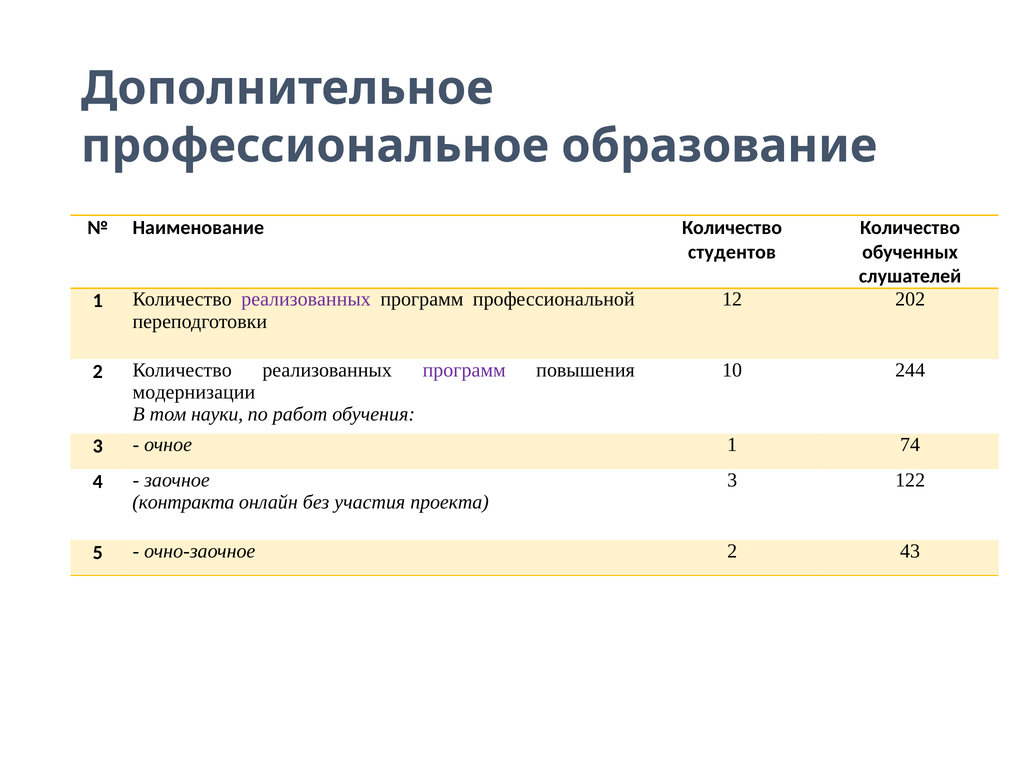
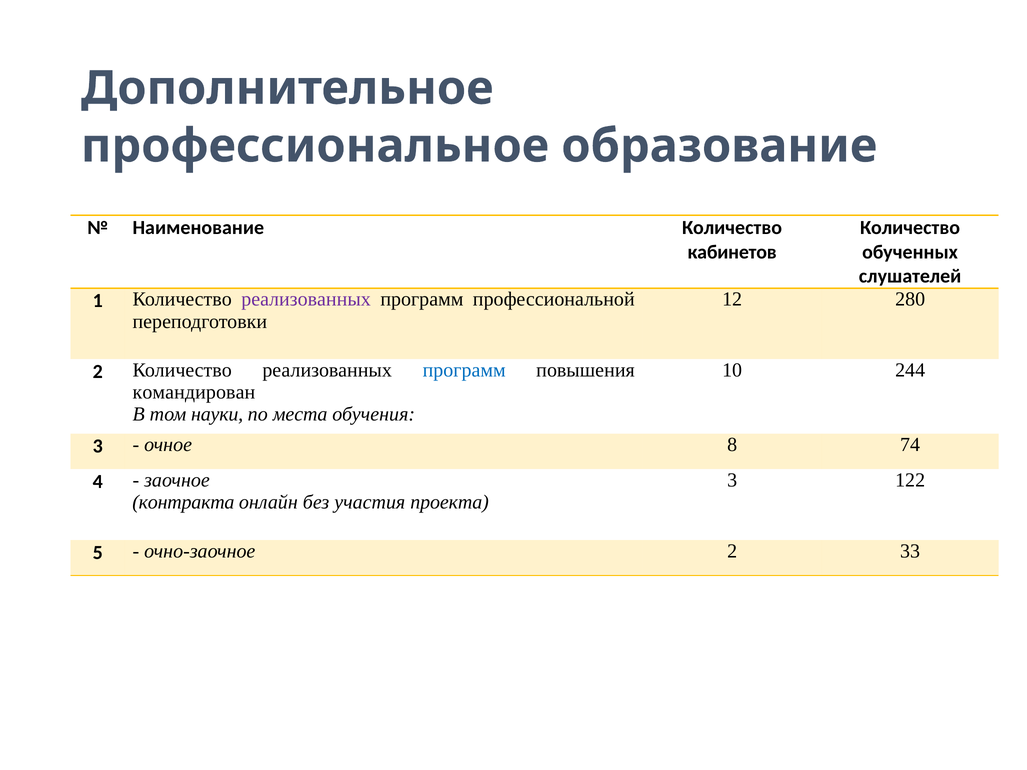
студентов: студентов -> кабинетов
202: 202 -> 280
программ at (464, 370) colour: purple -> blue
модернизации: модернизации -> командирован
работ: работ -> места
очное 1: 1 -> 8
43: 43 -> 33
